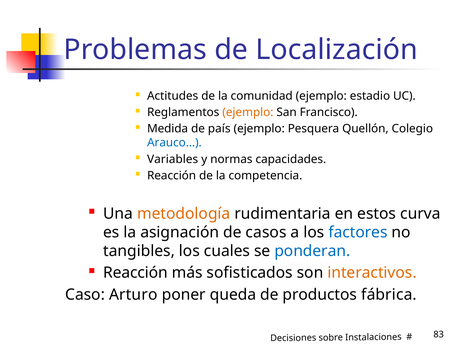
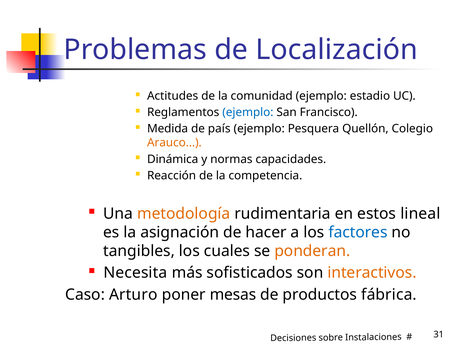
ejemplo at (248, 112) colour: orange -> blue
Arauco colour: blue -> orange
Variables: Variables -> Dinámica
curva: curva -> lineal
casos: casos -> hacer
ponderan colour: blue -> orange
Reacción at (136, 273): Reacción -> Necesita
queda: queda -> mesas
83: 83 -> 31
